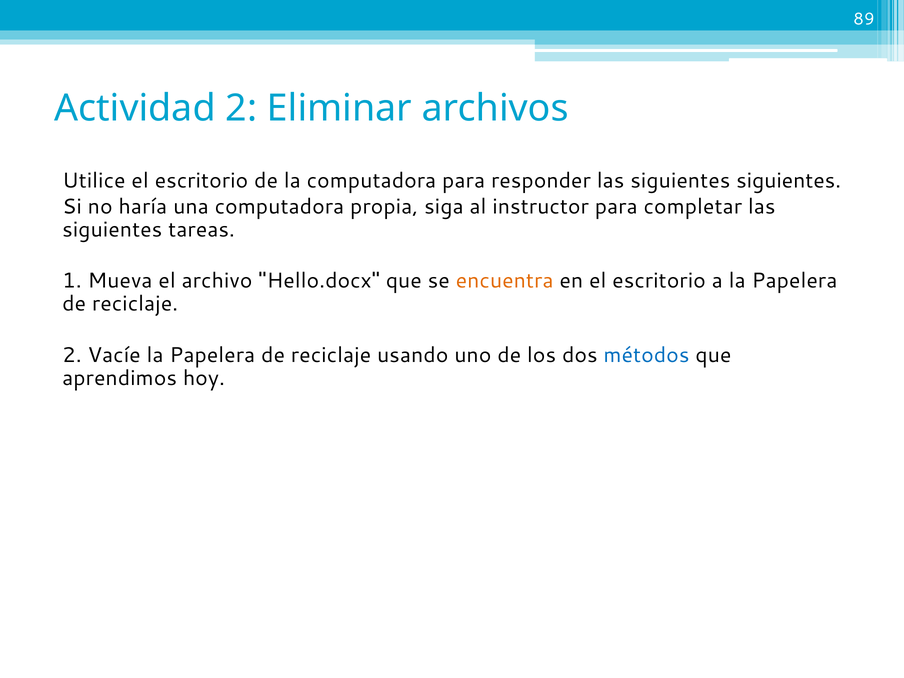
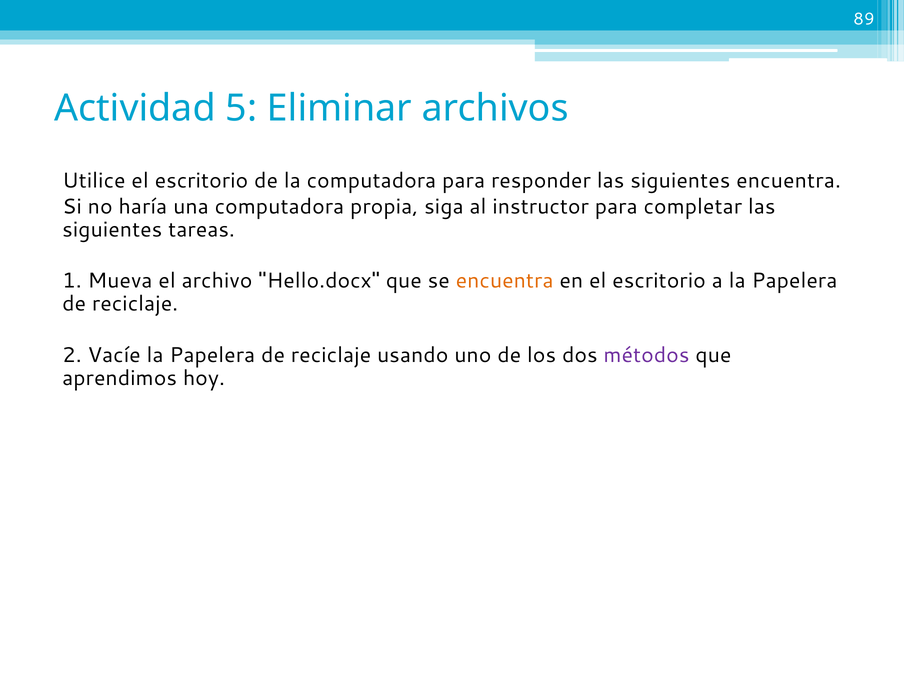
Actividad 2: 2 -> 5
siguientes siguientes: siguientes -> encuentra
métodos colour: blue -> purple
